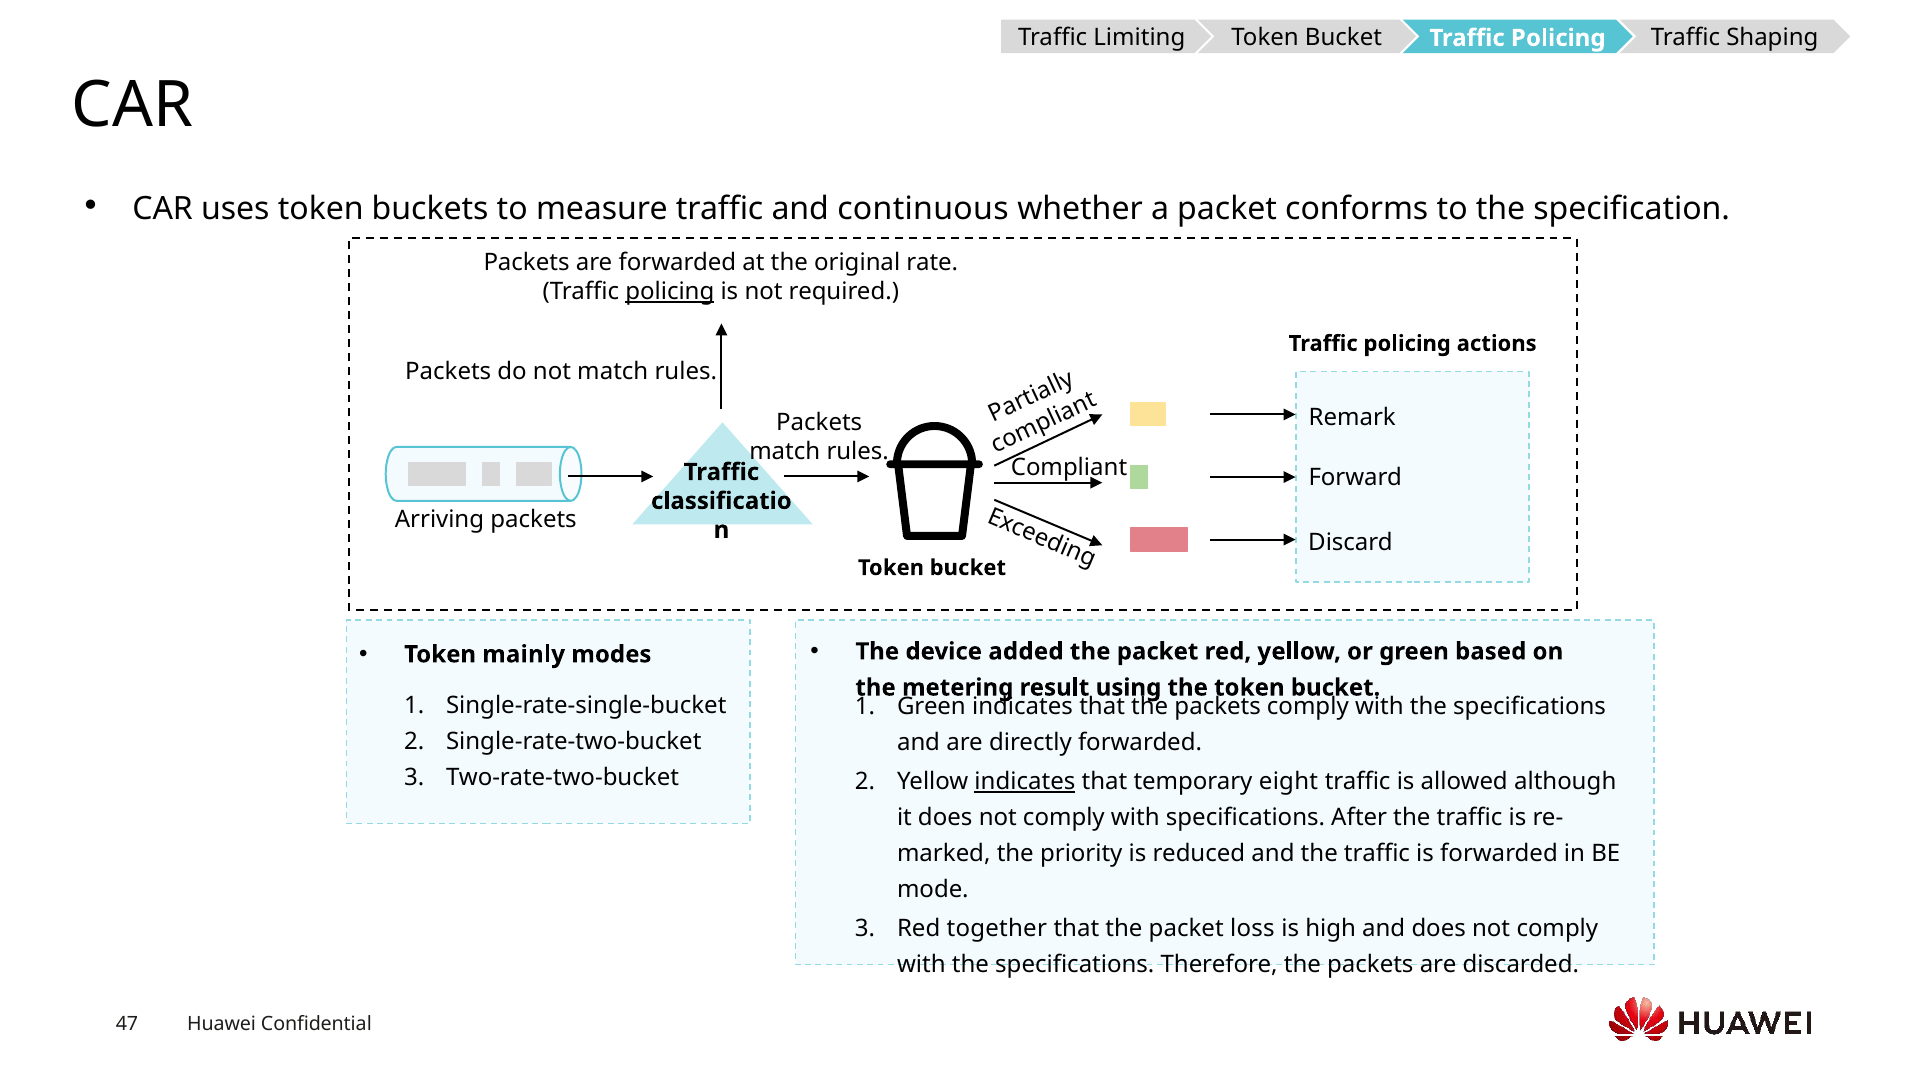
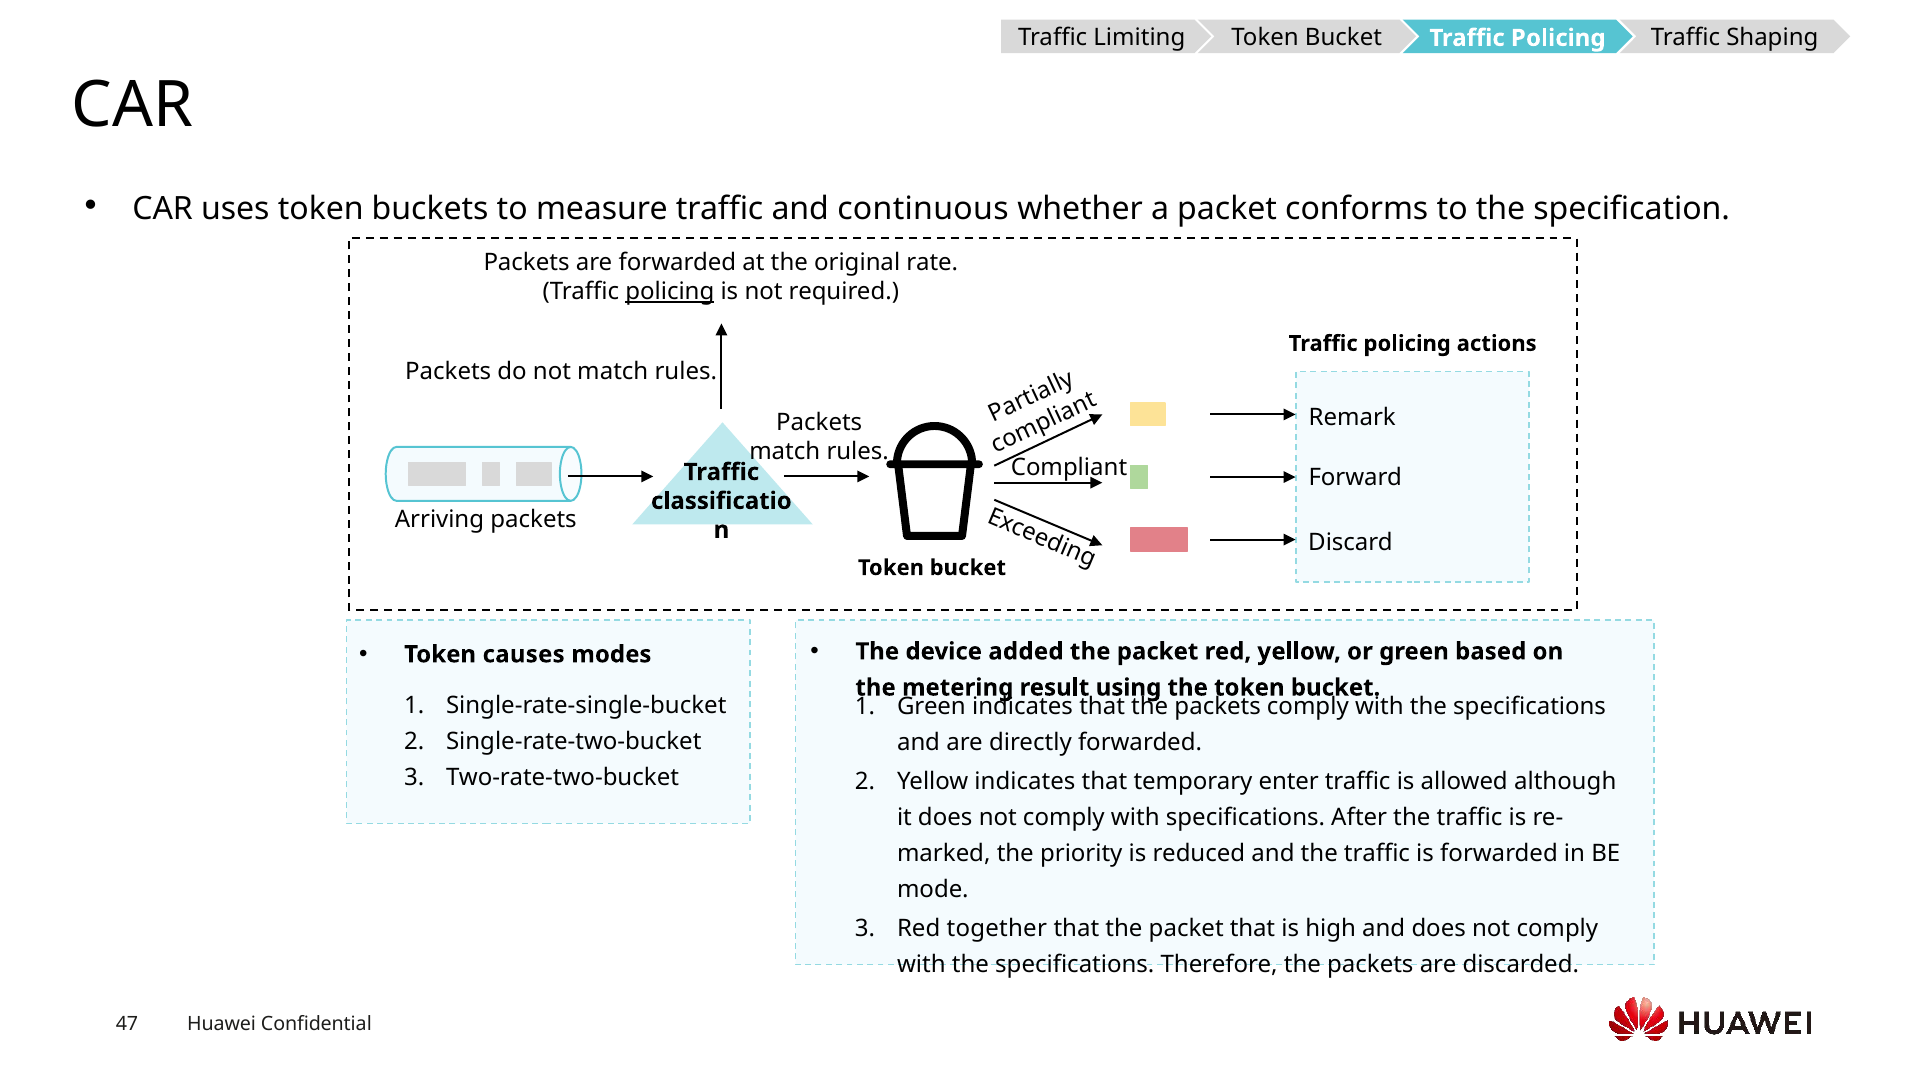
mainly: mainly -> causes
indicates at (1025, 782) underline: present -> none
eight: eight -> enter
packet loss: loss -> that
